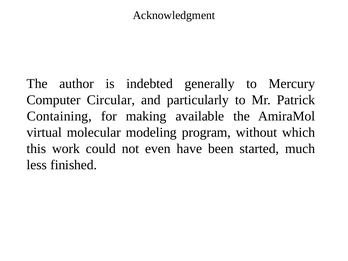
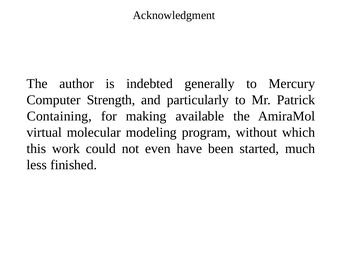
Circular: Circular -> Strength
